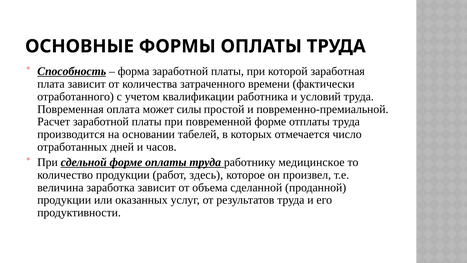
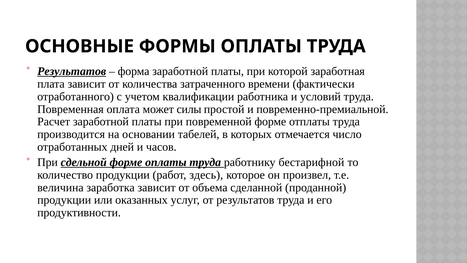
Способность at (72, 71): Способность -> Результатов
медицинское: медицинское -> бестарифной
